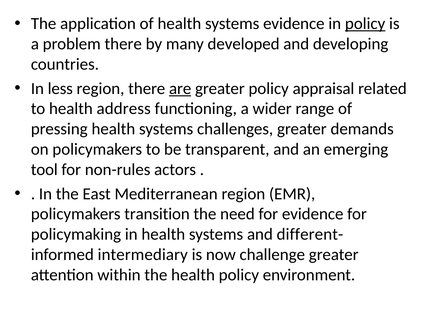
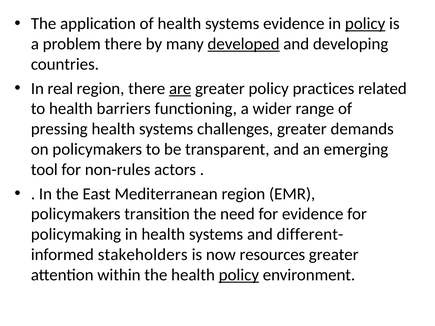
developed underline: none -> present
less: less -> real
appraisal: appraisal -> practices
address: address -> barriers
intermediary: intermediary -> stakeholders
challenge: challenge -> resources
policy at (239, 275) underline: none -> present
